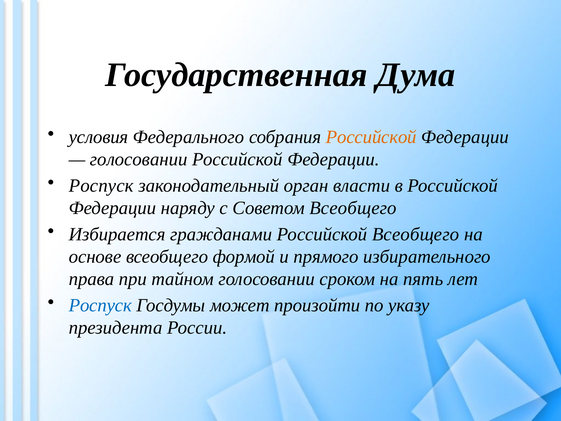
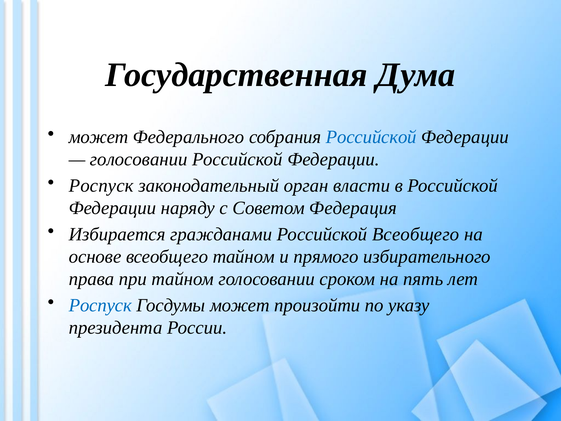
условия at (99, 137): условия -> может
Российской at (371, 137) colour: orange -> blue
Советом Всеобщего: Всеобщего -> Федерация
всеобщего формой: формой -> тайном
